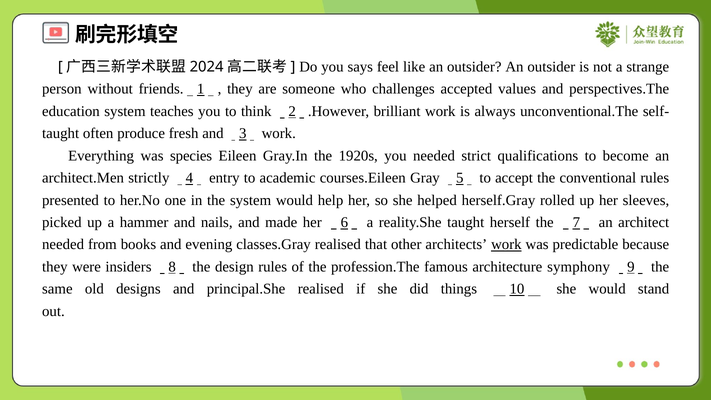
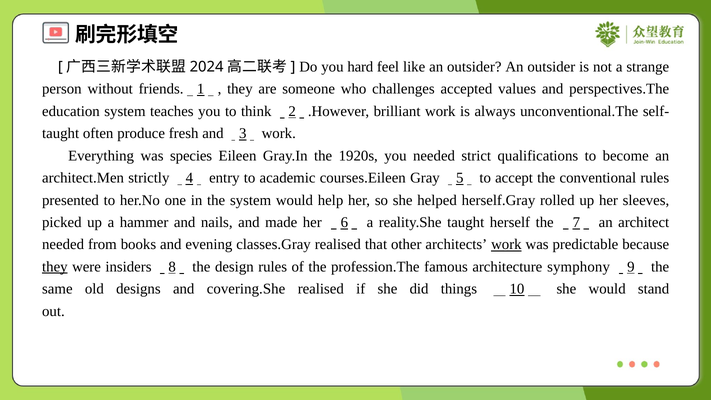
says: says -> hard
they at (55, 267) underline: none -> present
principal.She: principal.She -> covering.She
